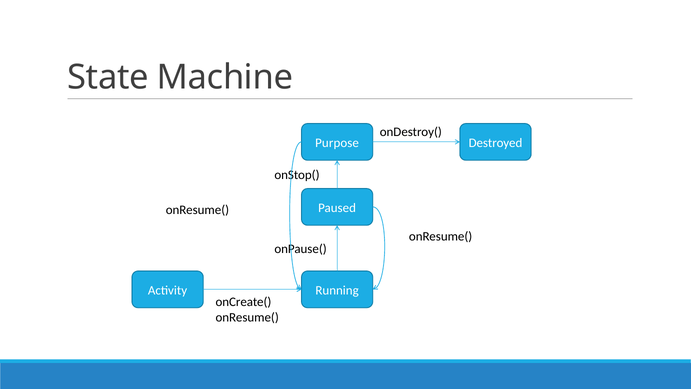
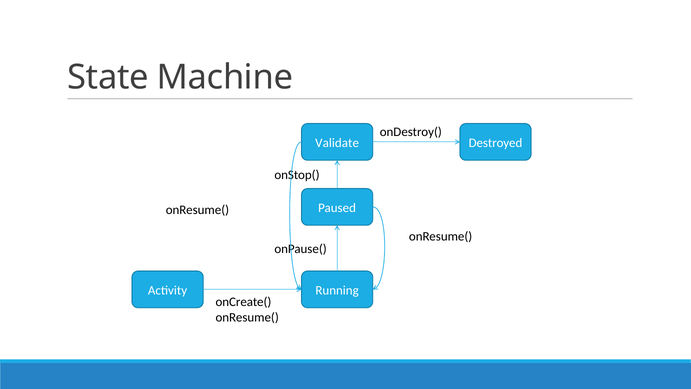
Purpose: Purpose -> Validate
